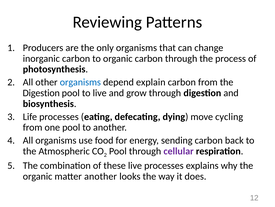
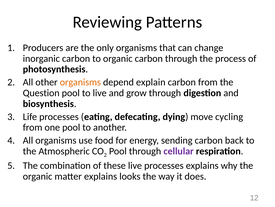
organisms at (80, 82) colour: blue -> orange
Digestion at (41, 93): Digestion -> Question
matter another: another -> explains
